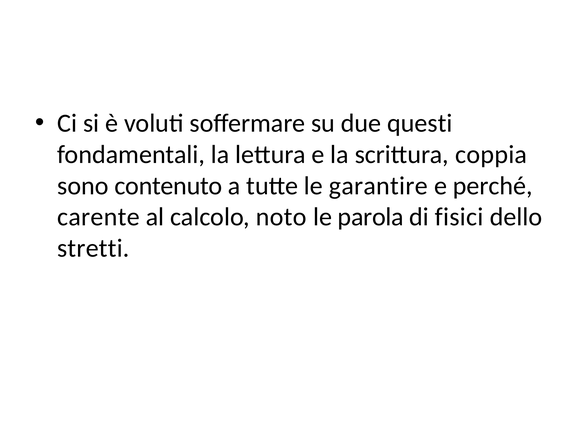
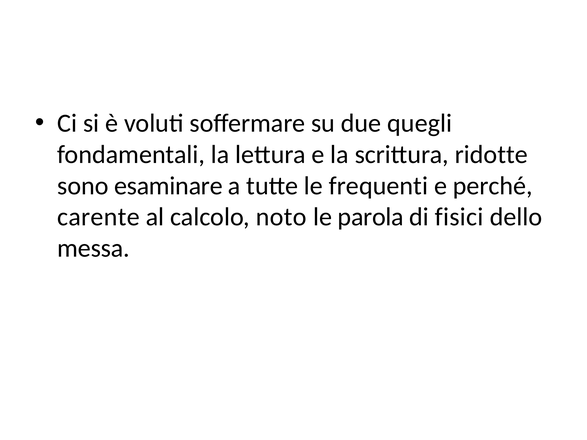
questi: questi -> quegli
coppia: coppia -> ridotte
contenuto: contenuto -> esaminare
garantire: garantire -> frequenti
stretti: stretti -> messa
